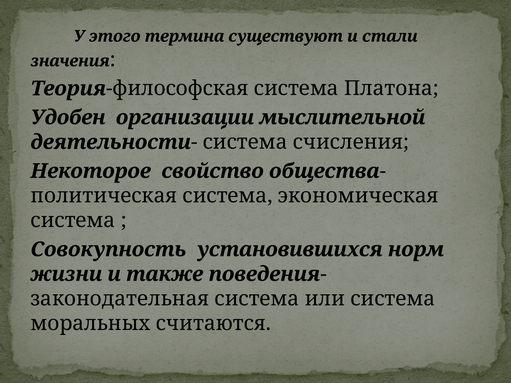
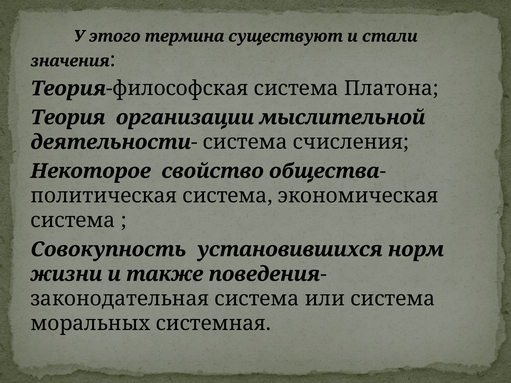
Удобен: Удобен -> Теория
считаются: считаются -> системная
